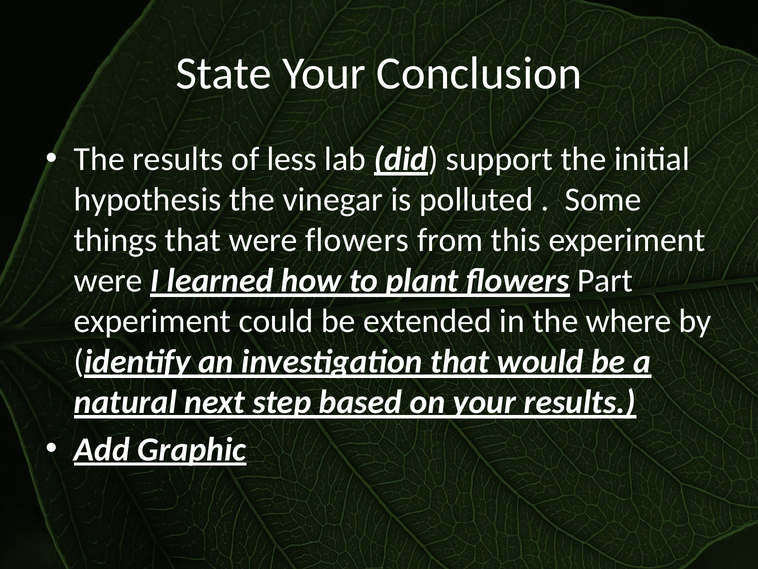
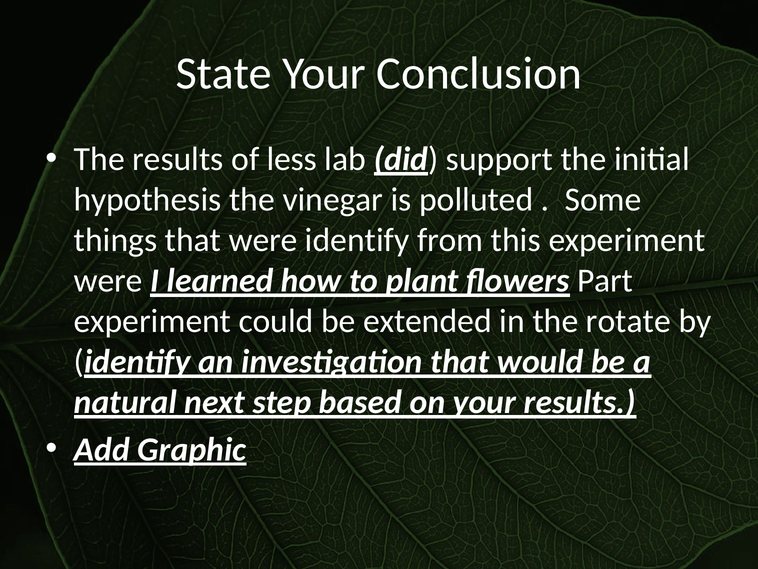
were flowers: flowers -> identify
where: where -> rotate
